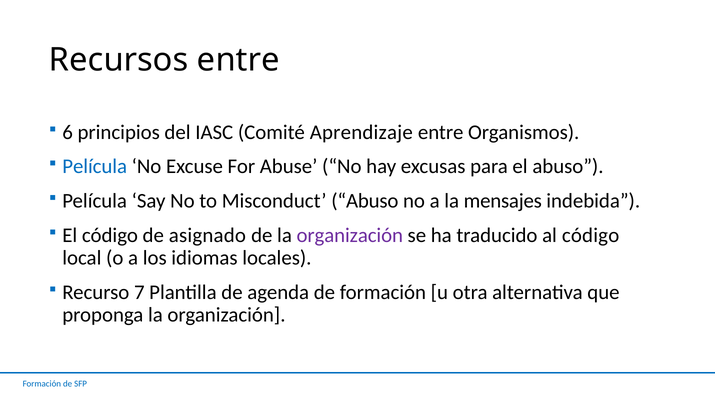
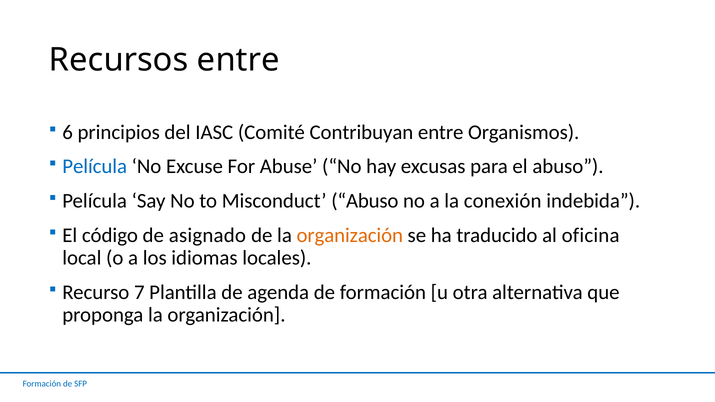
Aprendizaje: Aprendizaje -> Contribuyan
mensajes: mensajes -> conexión
organización at (350, 235) colour: purple -> orange
al código: código -> oficina
